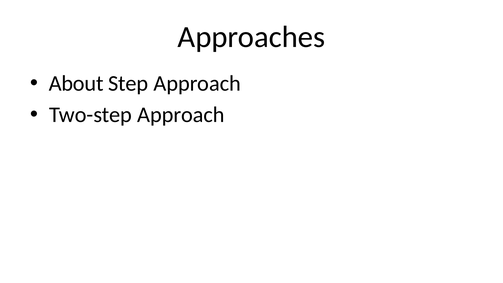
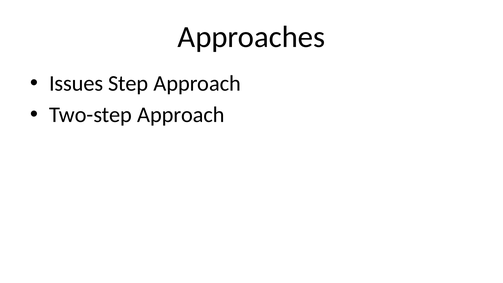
About: About -> Issues
